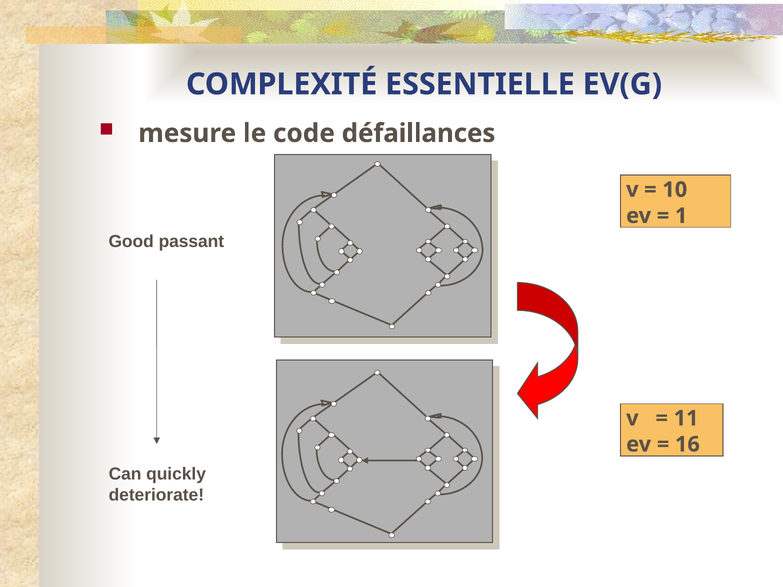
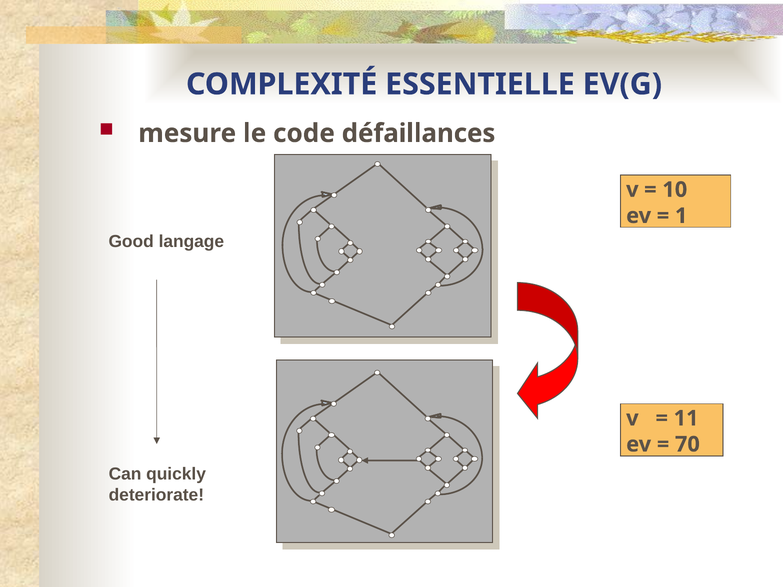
passant: passant -> langage
16: 16 -> 70
